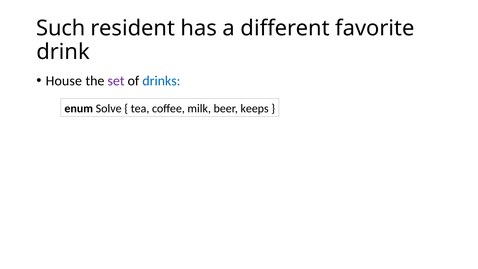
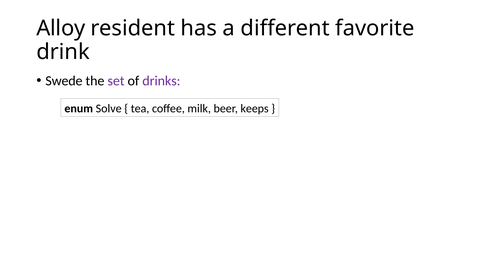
Such: Such -> Alloy
House: House -> Swede
drinks colour: blue -> purple
